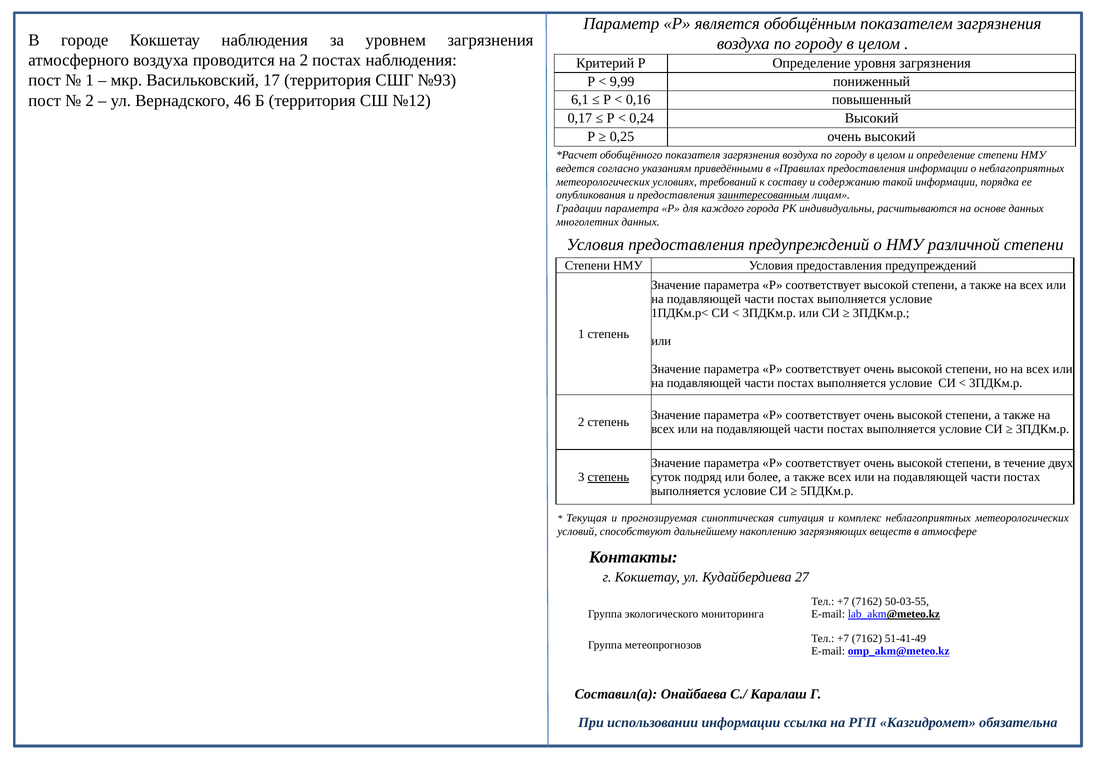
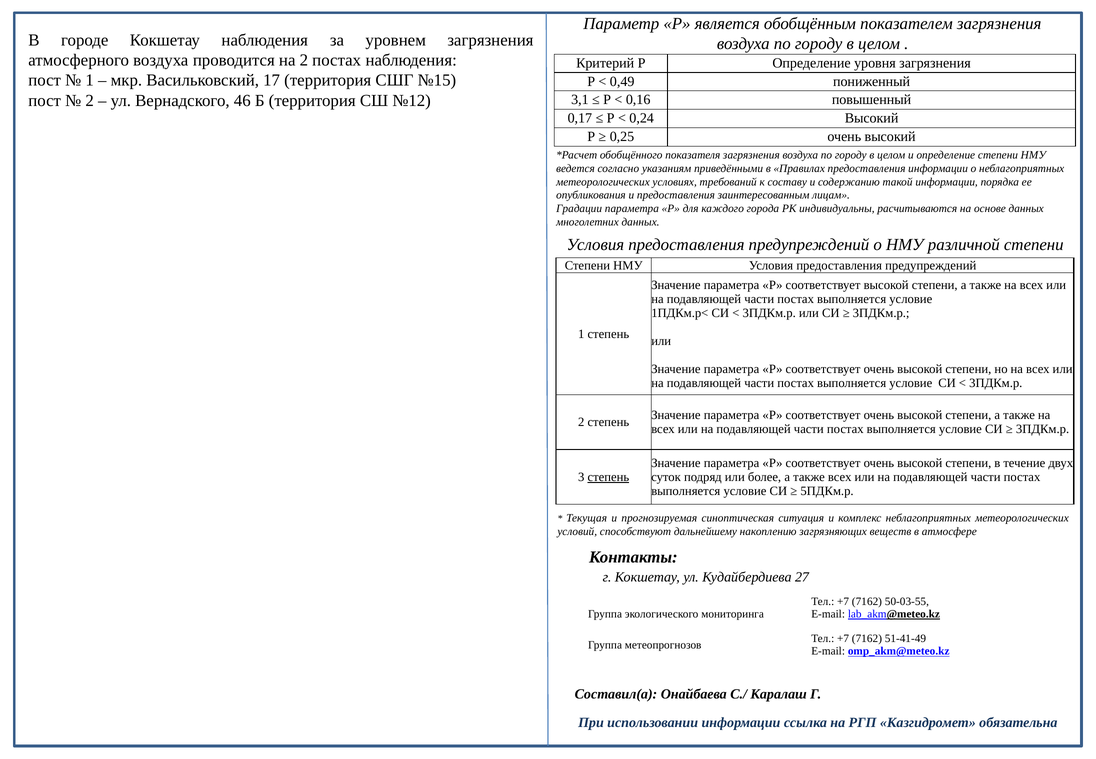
№93: №93 -> №15
9,99: 9,99 -> 0,49
6,1: 6,1 -> 3,1
заинтересованным underline: present -> none
